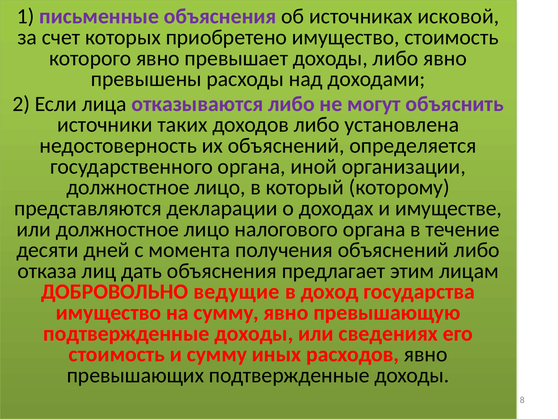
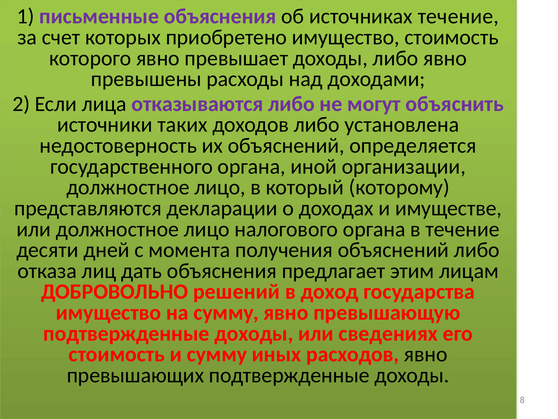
источниках исковой: исковой -> течение
ведущие: ведущие -> решений
